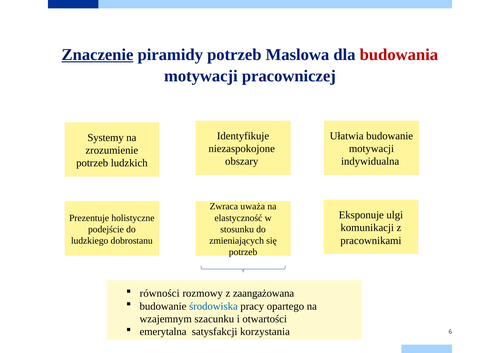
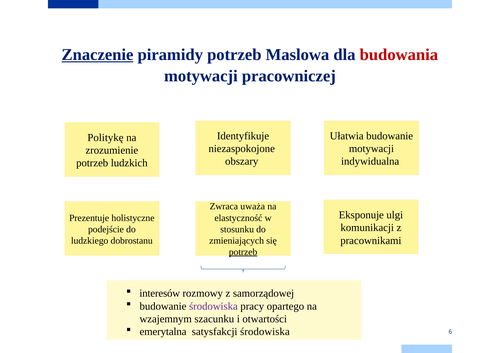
Systemy: Systemy -> Politykę
potrzeb at (243, 252) underline: none -> present
równości: równości -> interesów
zaangażowana: zaangażowana -> samorządowej
środowiska at (213, 307) colour: blue -> purple
satysfakcji korzystania: korzystania -> środowiska
